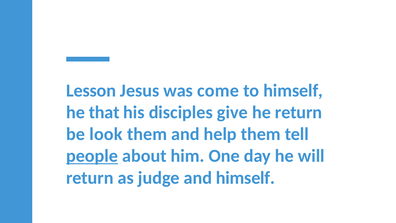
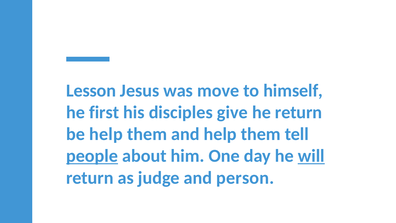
come: come -> move
that: that -> first
be look: look -> help
will underline: none -> present
and himself: himself -> person
